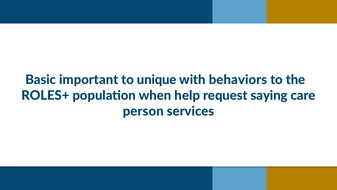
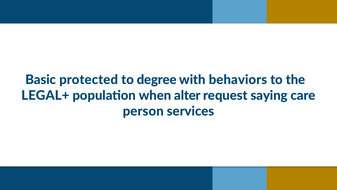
important: important -> protected
unique: unique -> degree
ROLES+: ROLES+ -> LEGAL+
help: help -> alter
